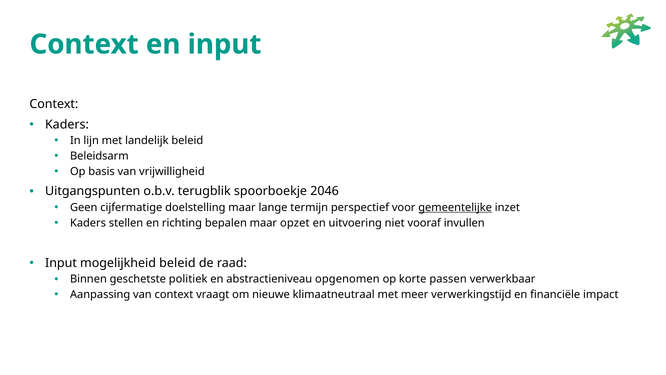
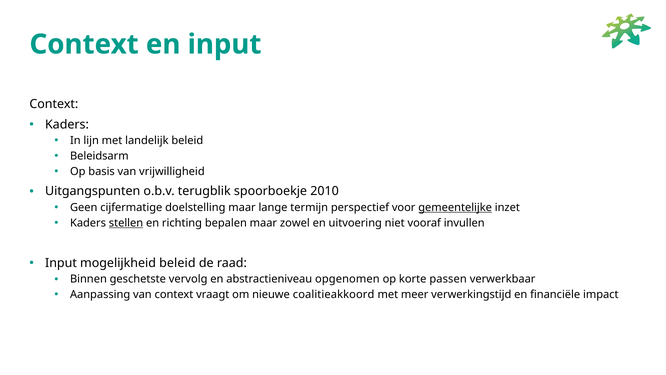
2046: 2046 -> 2010
stellen underline: none -> present
opzet: opzet -> zowel
politiek: politiek -> vervolg
klimaatneutraal: klimaatneutraal -> coalitieakkoord
